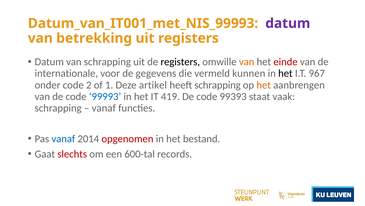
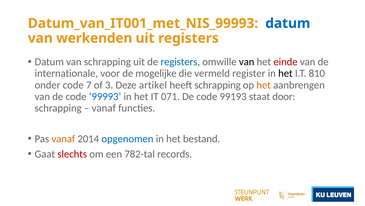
datum at (288, 23) colour: purple -> blue
betrekking: betrekking -> werkenden
registers at (180, 62) colour: black -> blue
van at (247, 62) colour: orange -> black
gegevens: gegevens -> mogelijke
kunnen: kunnen -> register
967: 967 -> 810
2: 2 -> 7
1: 1 -> 3
419: 419 -> 071
99393: 99393 -> 99193
vaak: vaak -> door
vanaf at (63, 138) colour: blue -> orange
opgenomen colour: red -> blue
600-tal: 600-tal -> 782-tal
